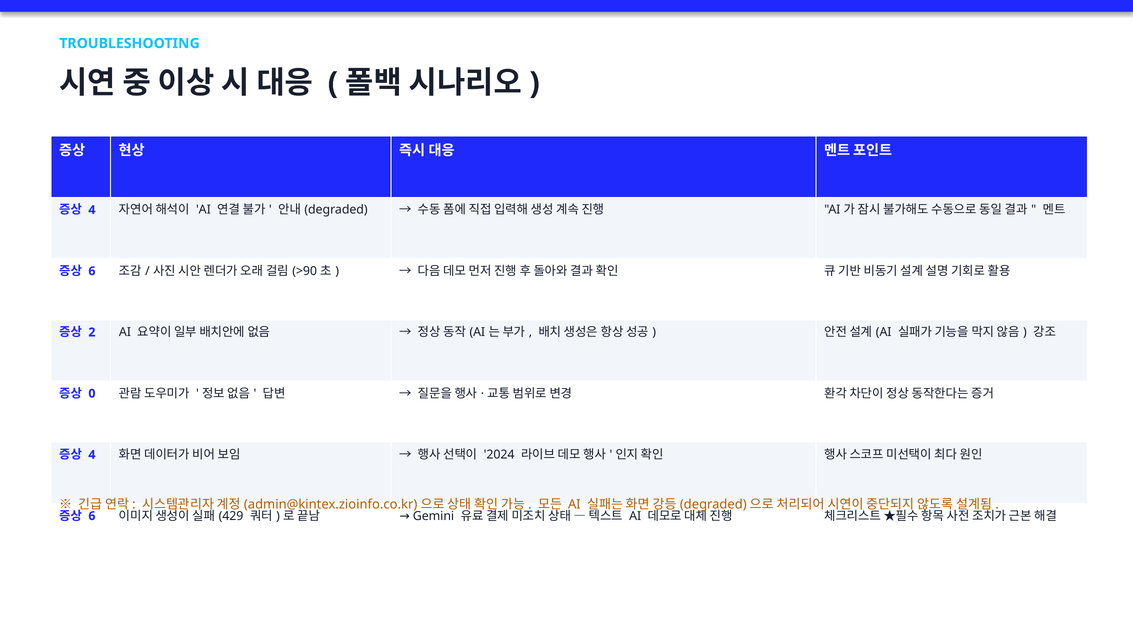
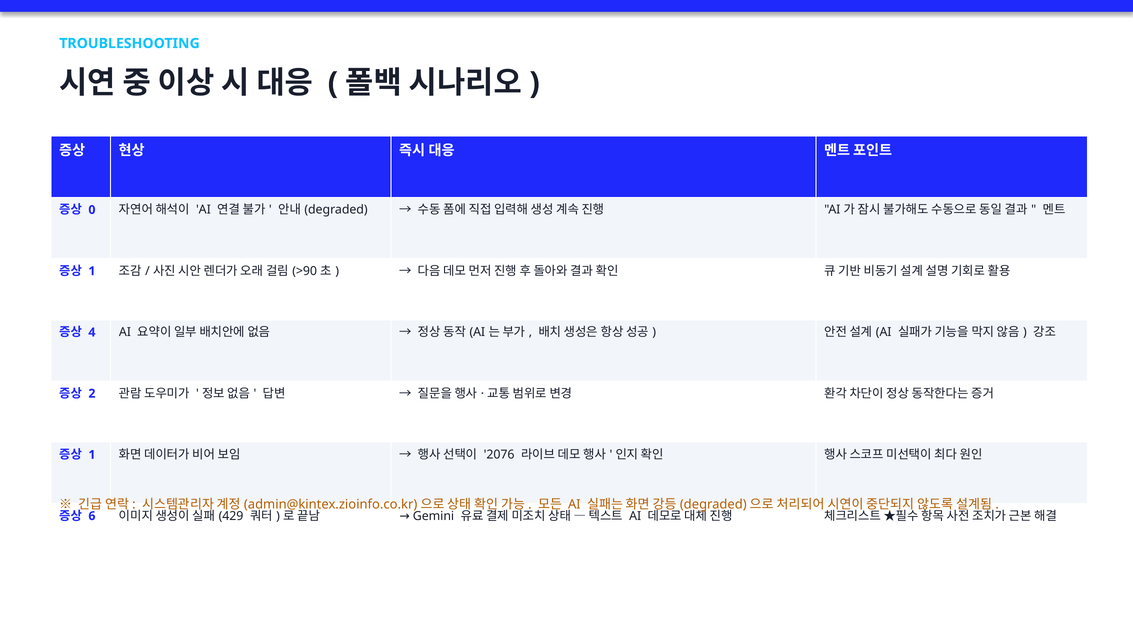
4 at (92, 210): 4 -> 0
6 at (92, 271): 6 -> 1
2: 2 -> 4
0: 0 -> 2
4 at (92, 454): 4 -> 1
2024: 2024 -> 2076
